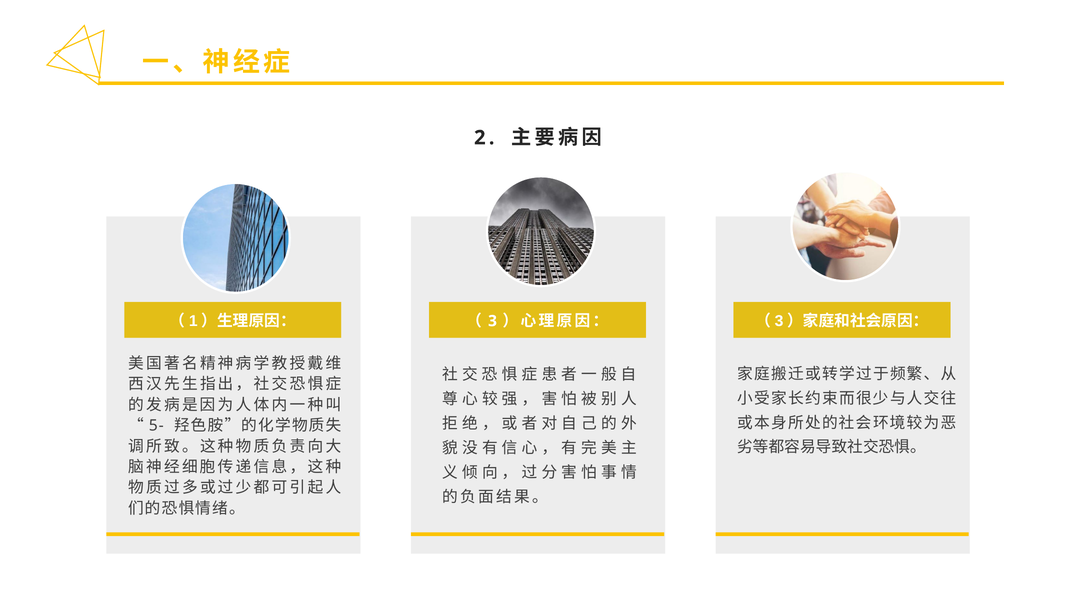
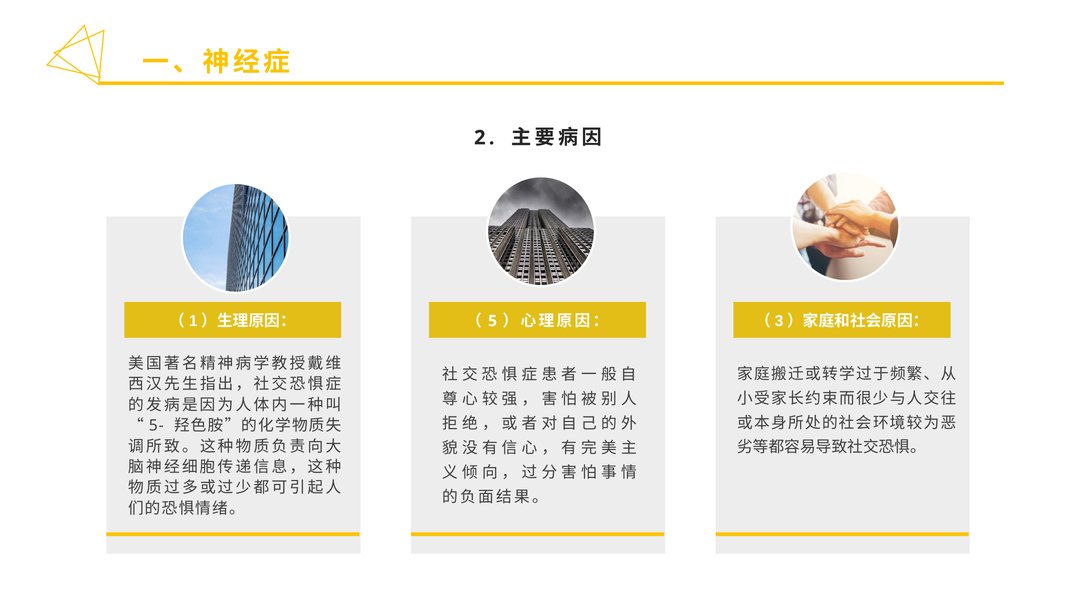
3: 3 -> 5
